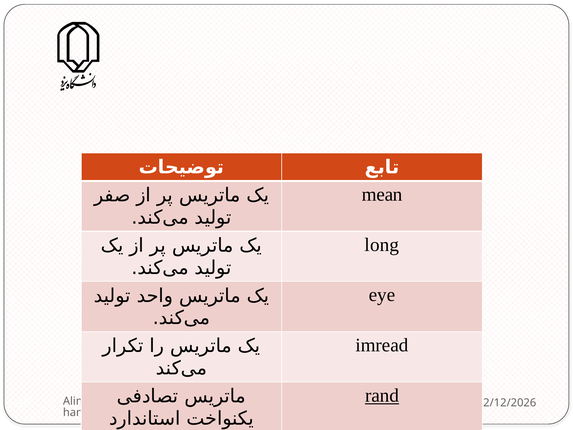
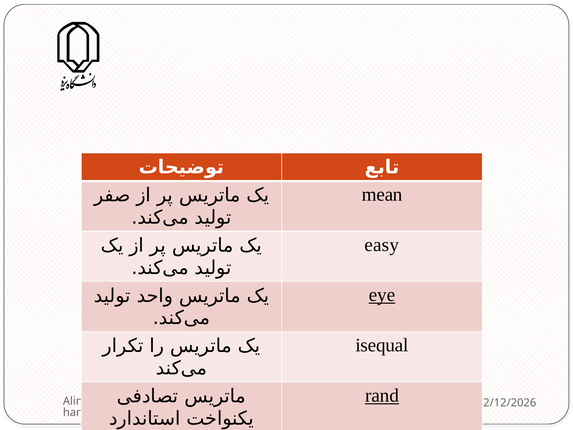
long: long -> easy
eye underline: none -> present
imread: imread -> isequal
